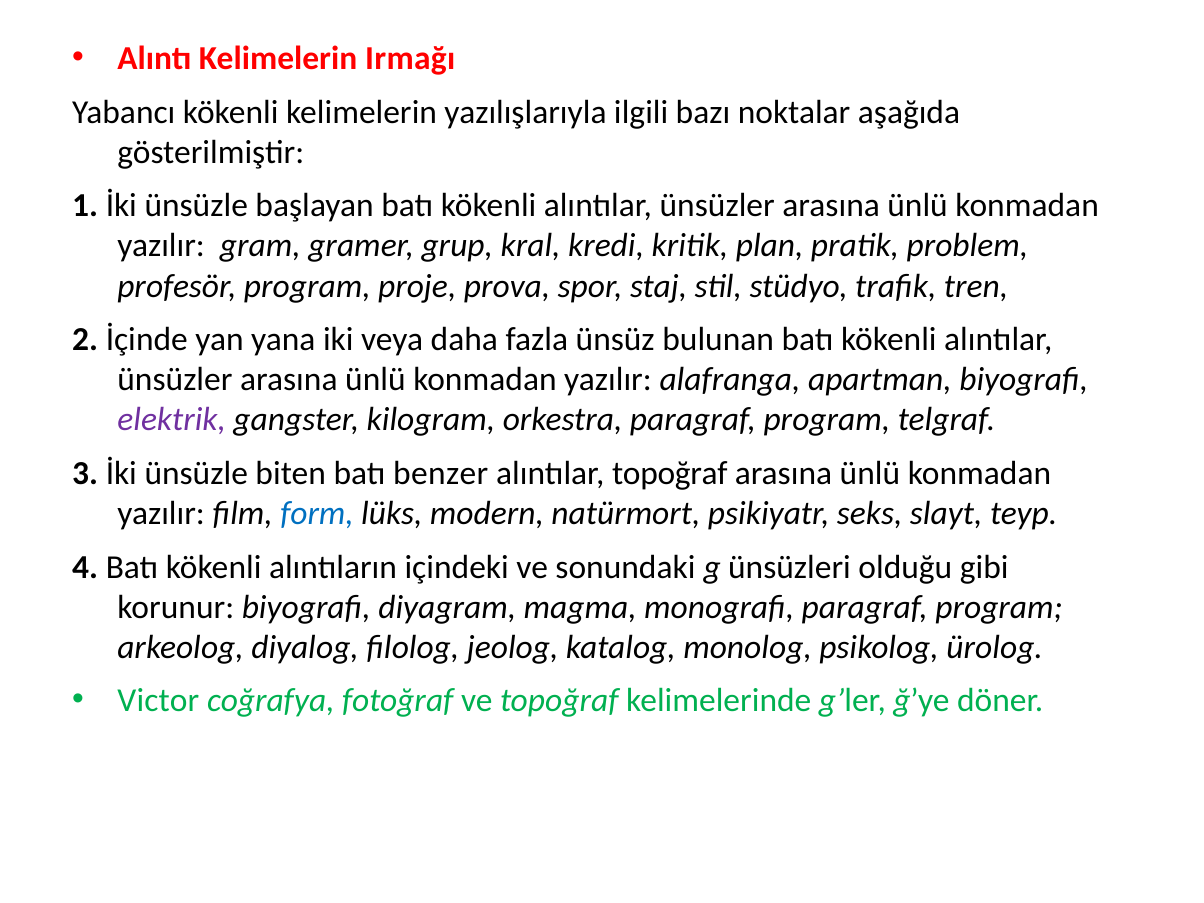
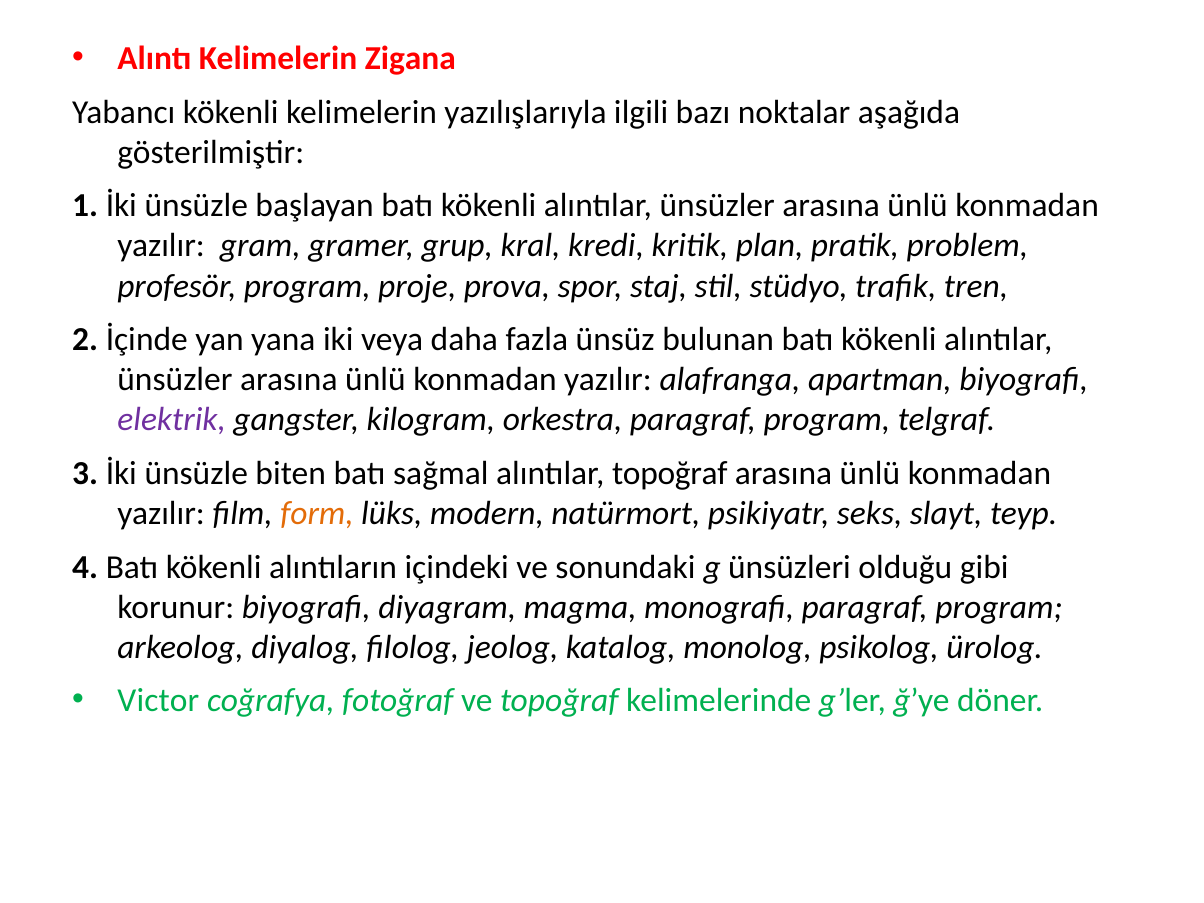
Irmağı: Irmağı -> Zigana
benzer: benzer -> sağmal
form colour: blue -> orange
